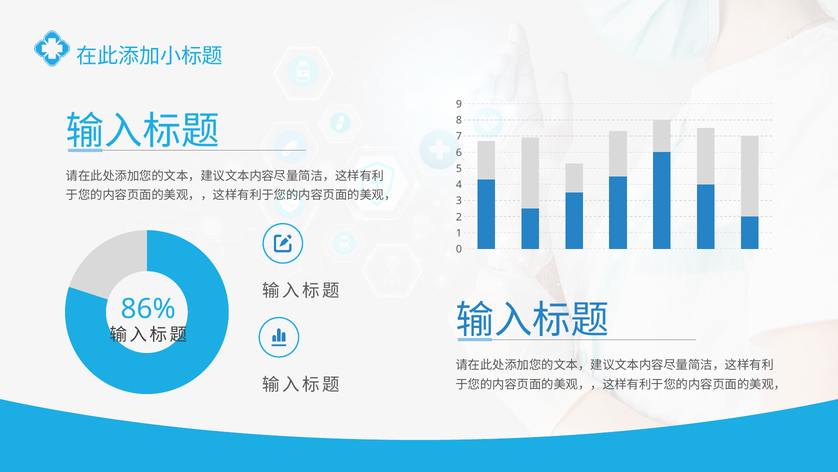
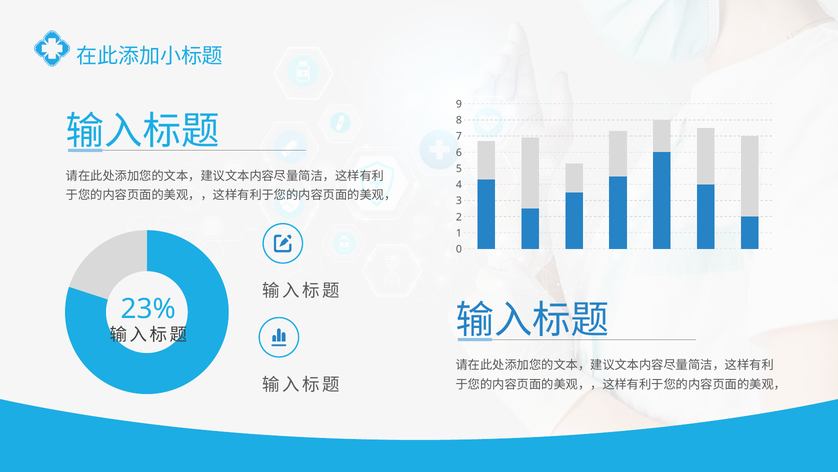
86%: 86% -> 23%
